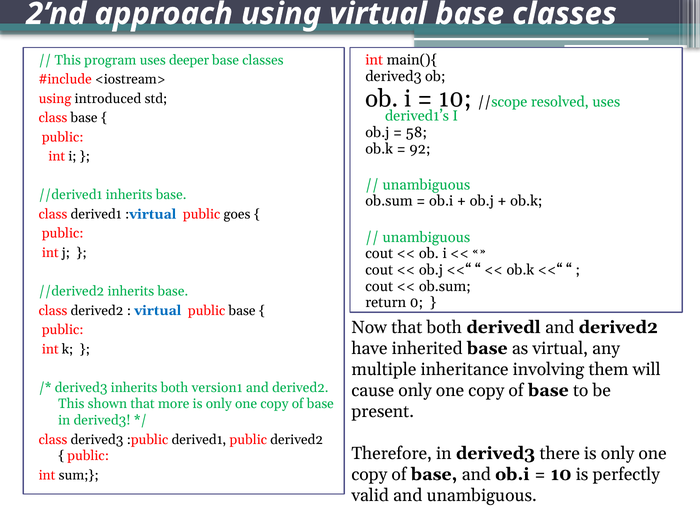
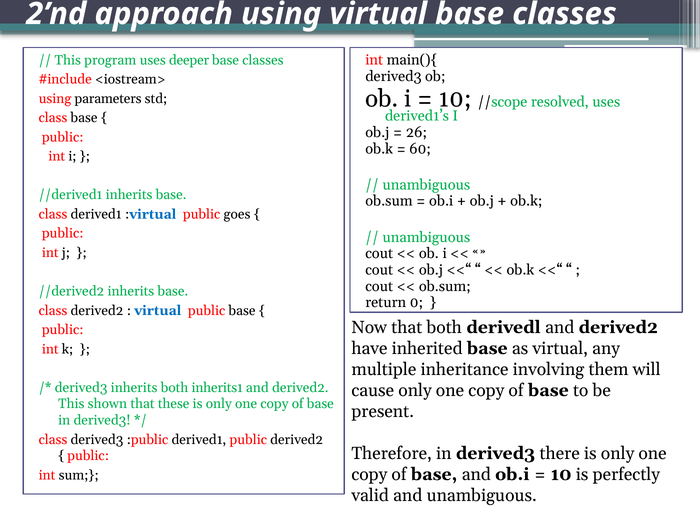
introduced: introduced -> parameters
58: 58 -> 26
92: 92 -> 60
version1: version1 -> inherits1
more: more -> these
